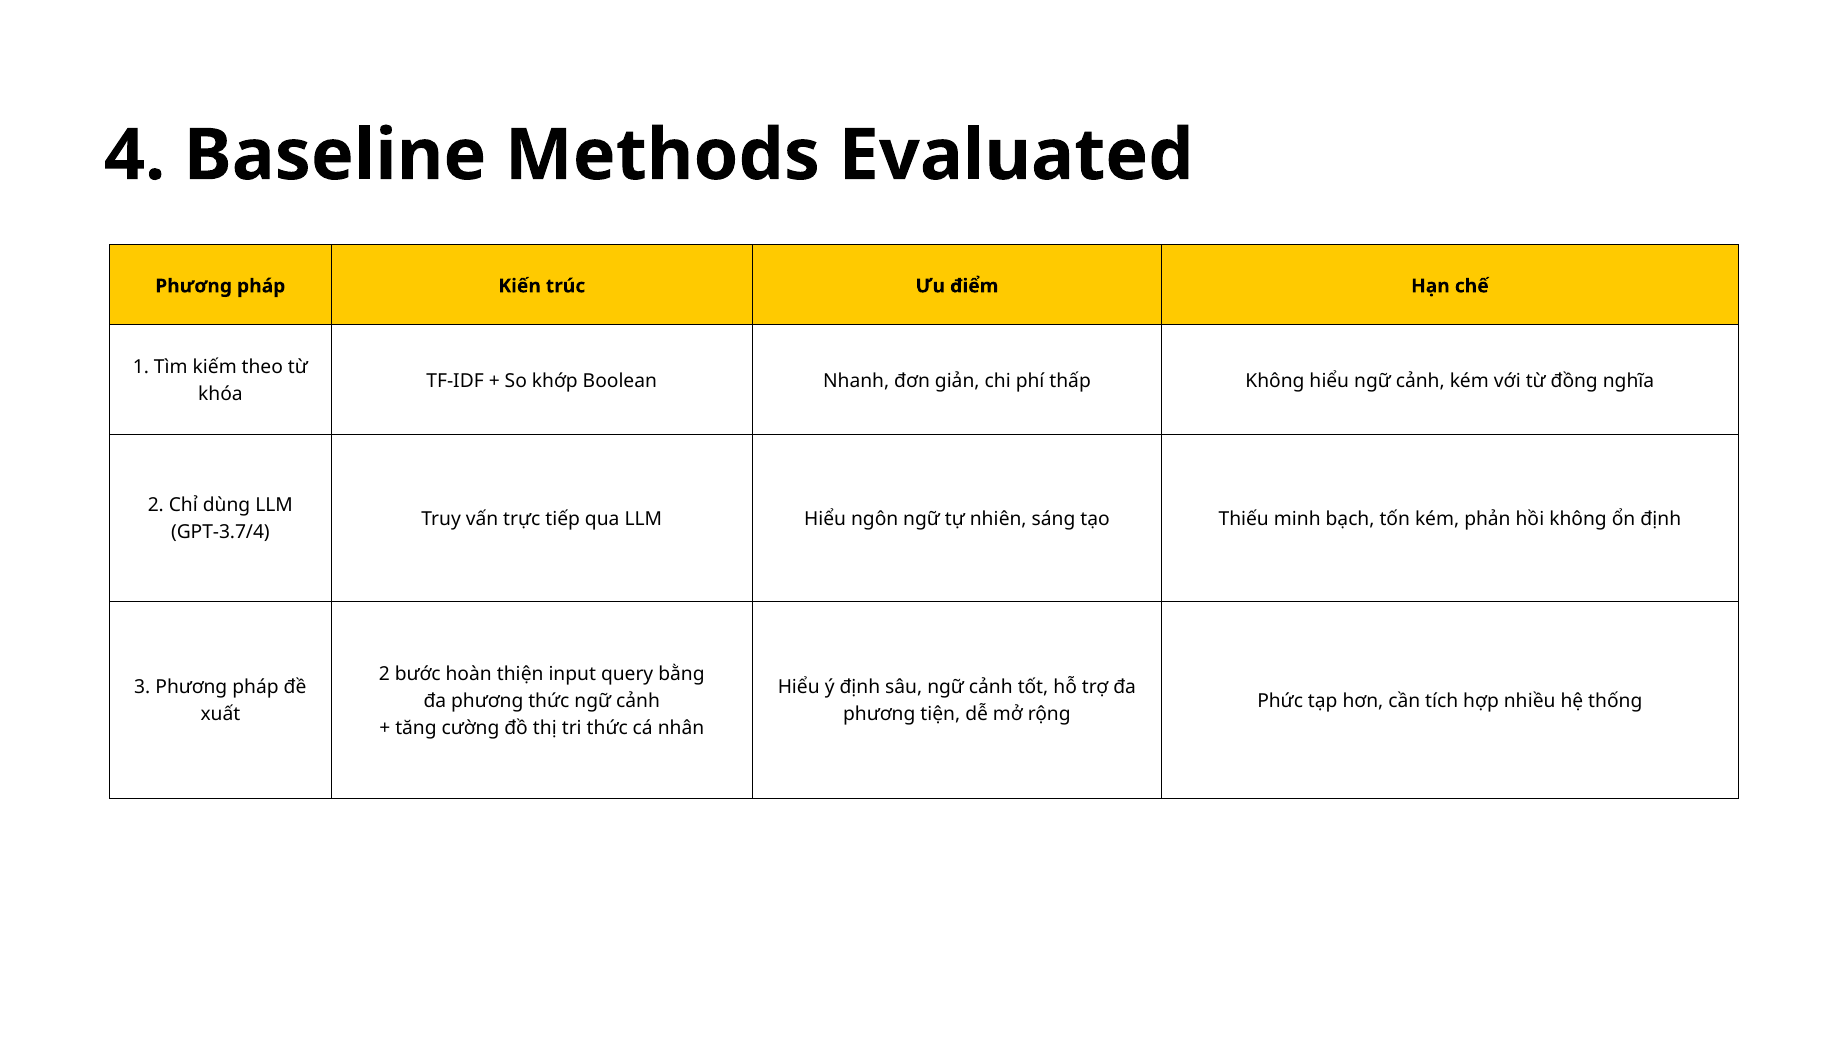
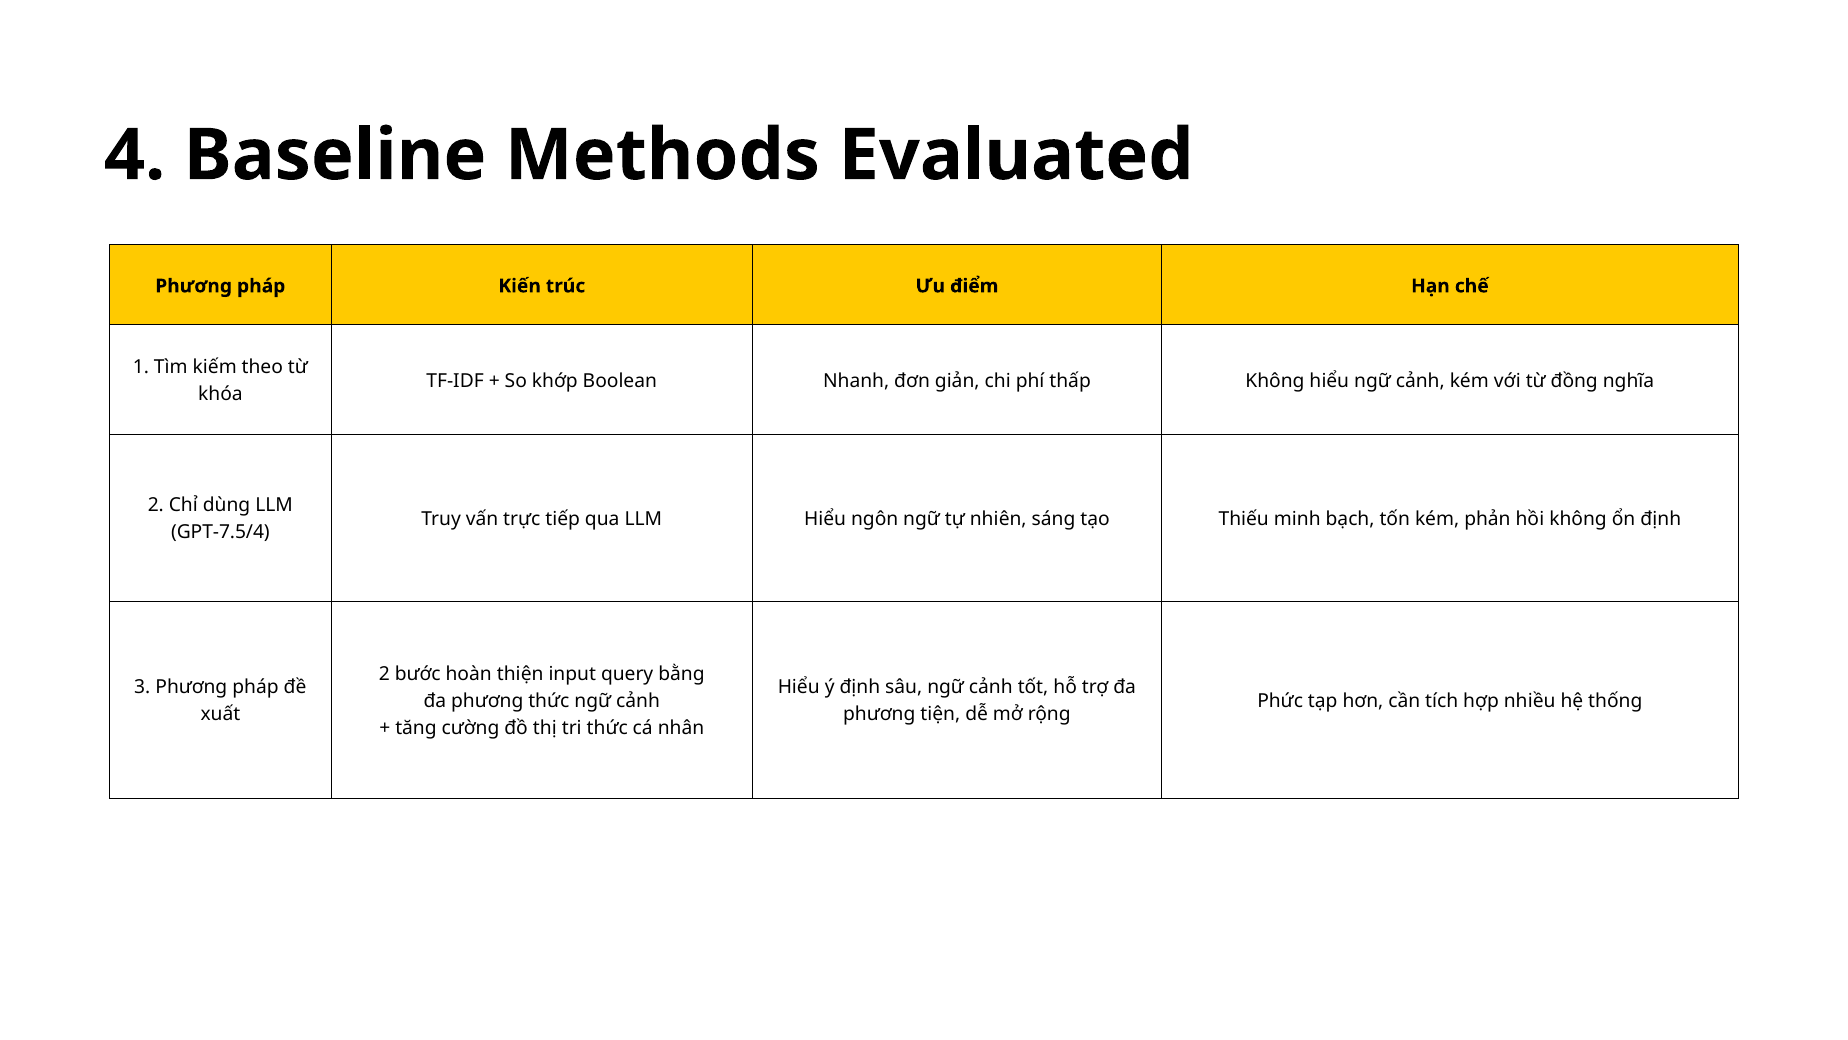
GPT-3.7/4: GPT-3.7/4 -> GPT-7.5/4
